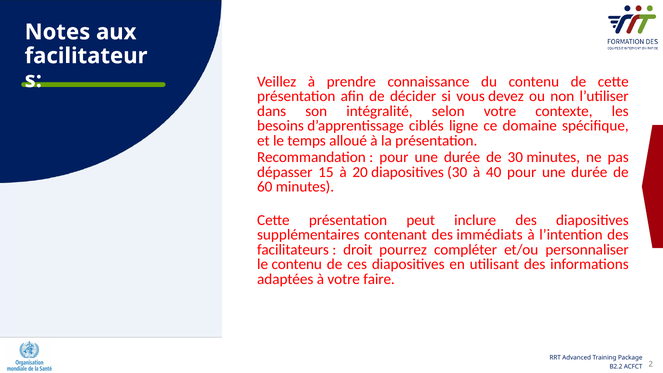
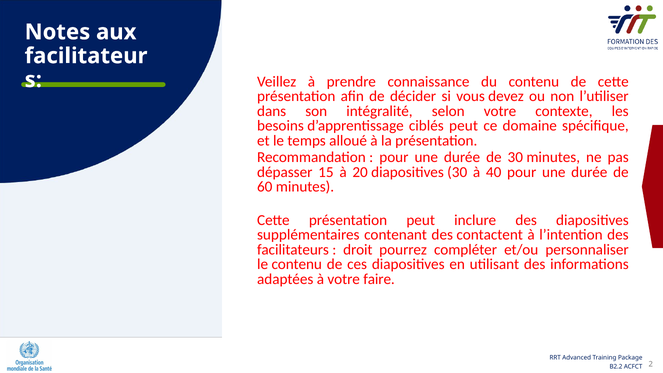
ciblés ligne: ligne -> peut
immédiats: immédiats -> contactent
